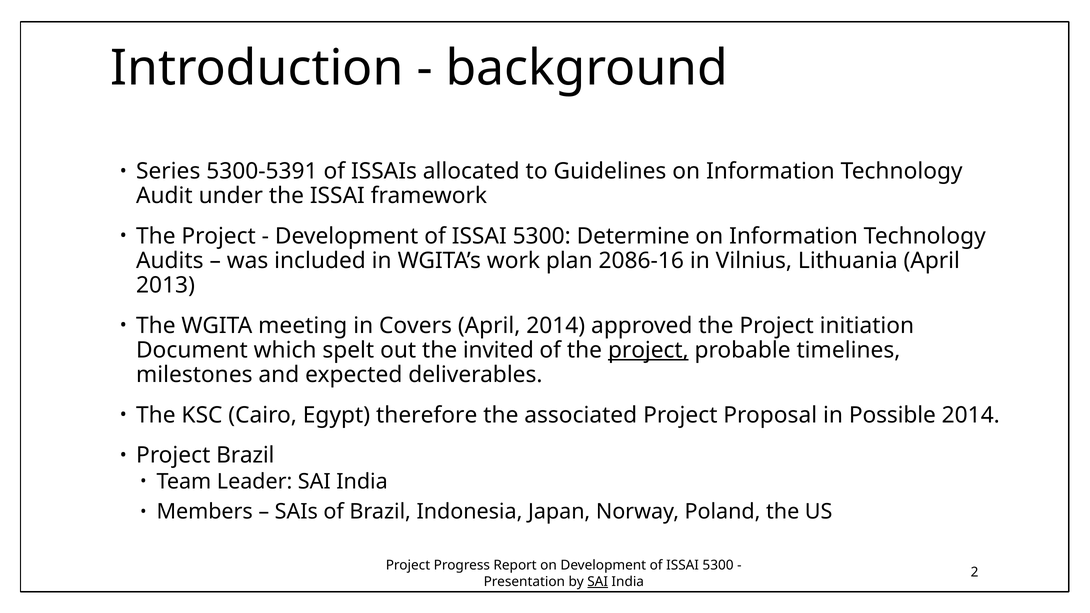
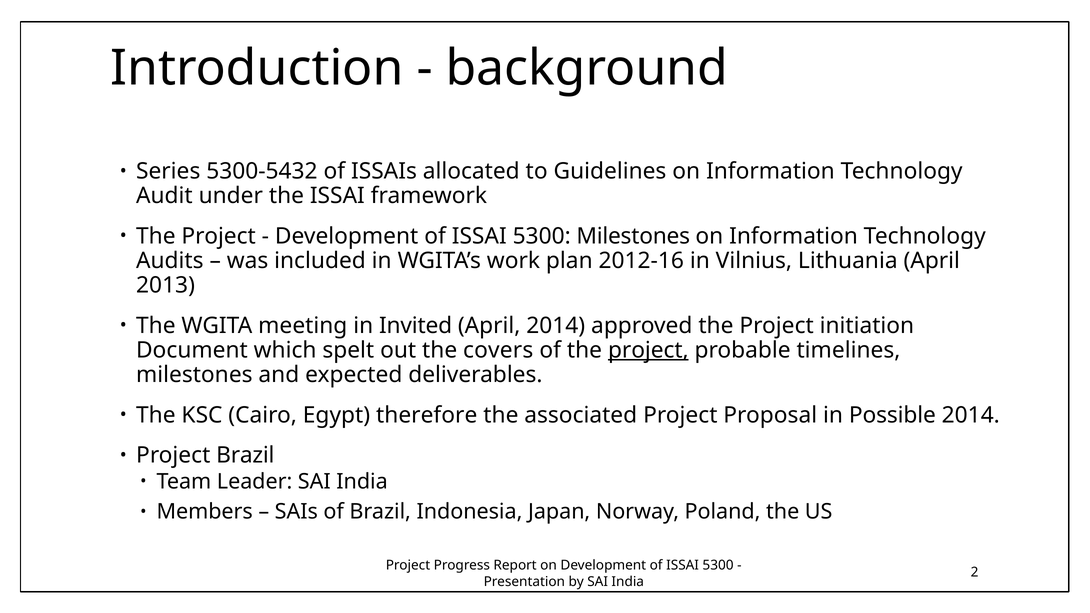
5300-5391: 5300-5391 -> 5300-5432
5300 Determine: Determine -> Milestones
2086-16: 2086-16 -> 2012-16
Covers: Covers -> Invited
invited: invited -> covers
SAI at (598, 582) underline: present -> none
